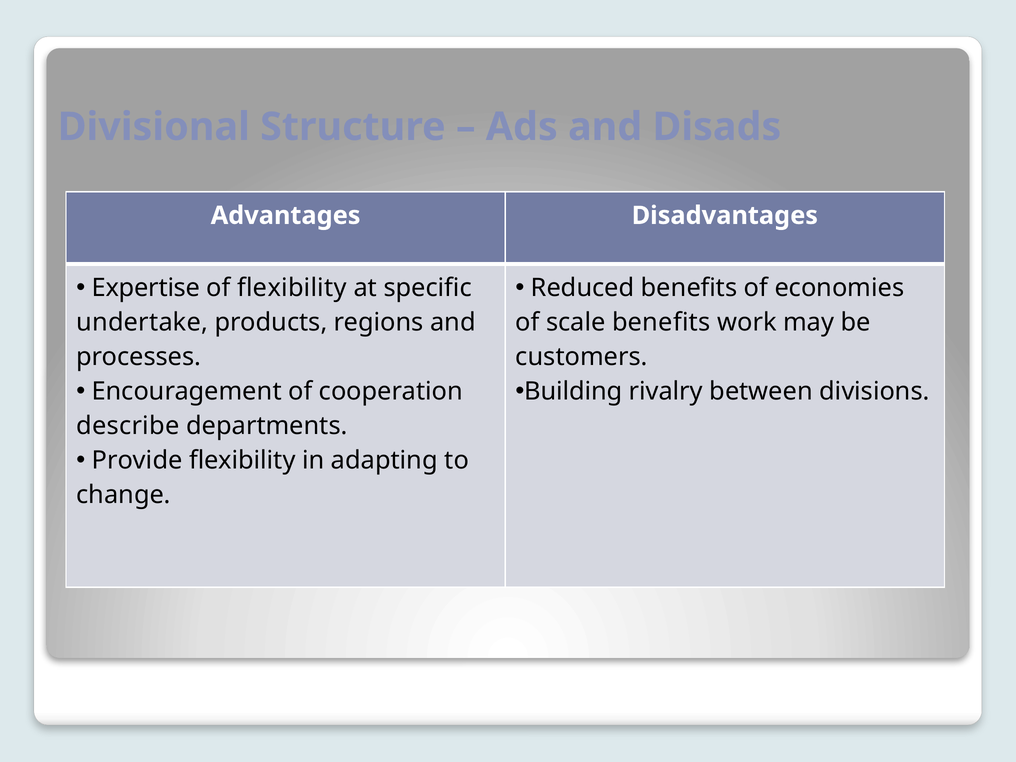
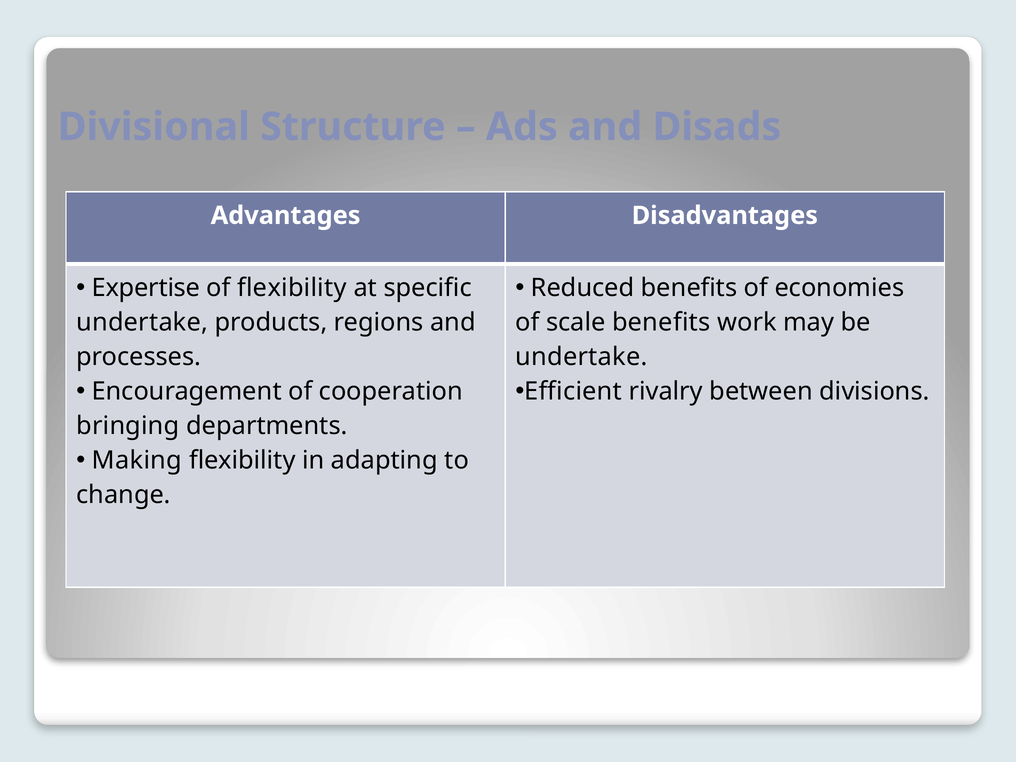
customers at (582, 357): customers -> undertake
Building: Building -> Efficient
describe: describe -> bringing
Provide: Provide -> Making
